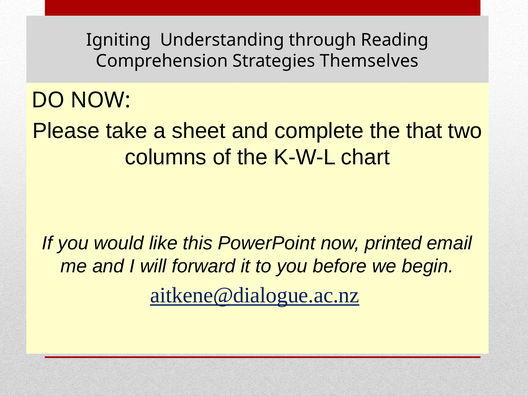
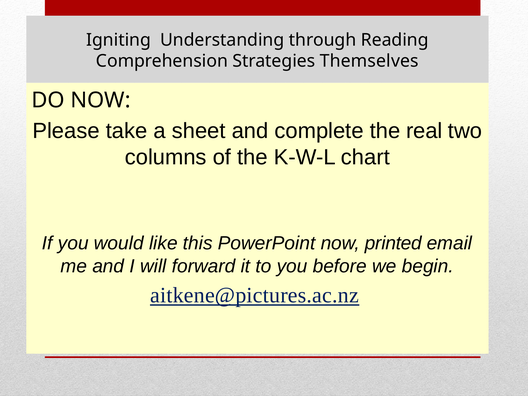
that: that -> real
aitkene@dialogue.ac.nz: aitkene@dialogue.ac.nz -> aitkene@pictures.ac.nz
